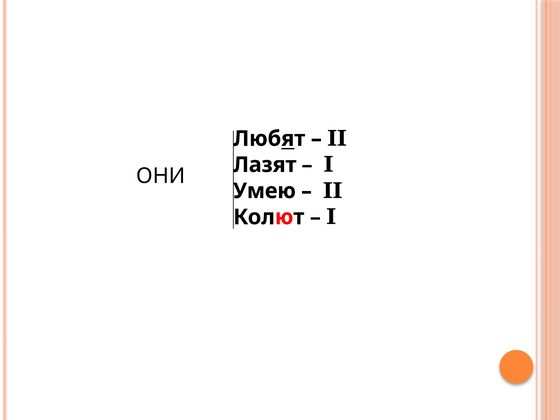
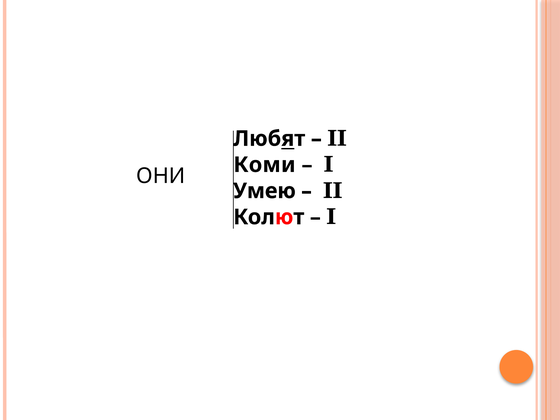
Лазят: Лазят -> Коми
